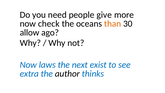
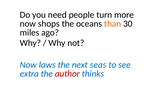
give: give -> turn
check: check -> shops
allow: allow -> miles
exist: exist -> seas
author colour: black -> red
